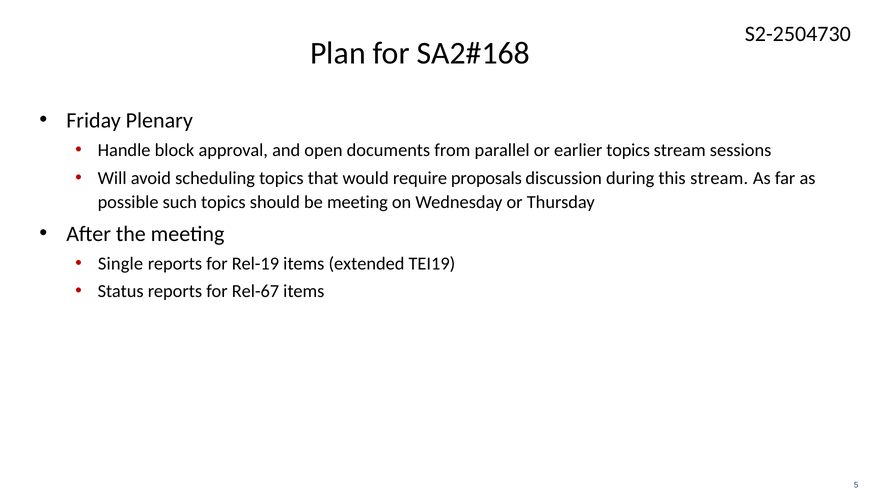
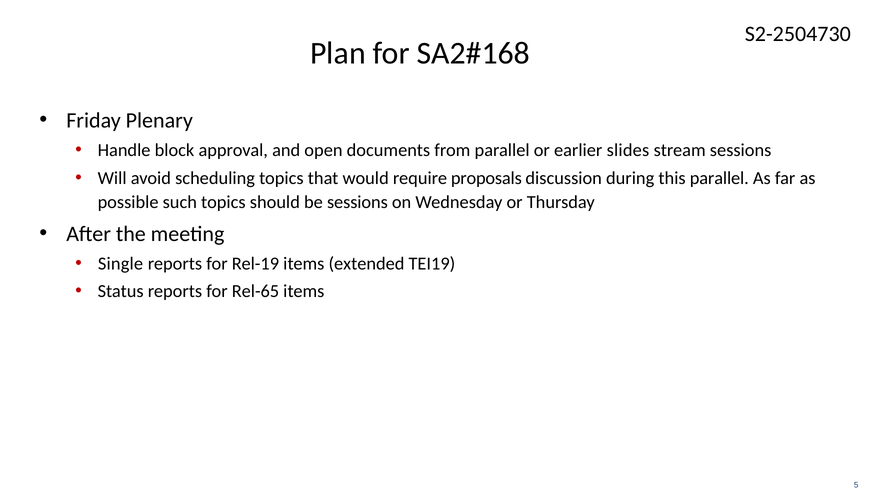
earlier topics: topics -> slides
this stream: stream -> parallel
be meeting: meeting -> sessions
Rel-67: Rel-67 -> Rel-65
